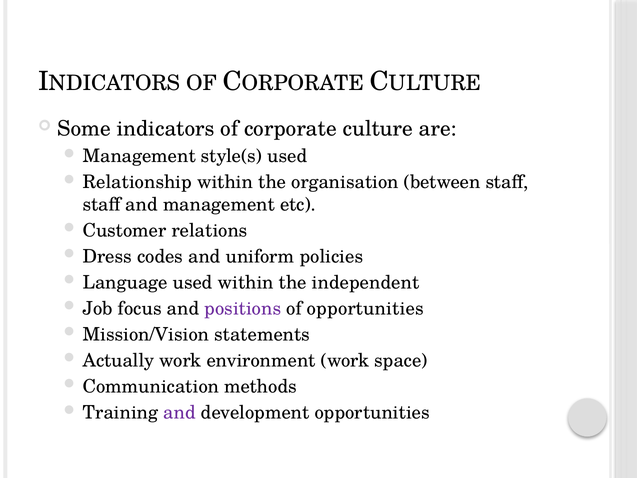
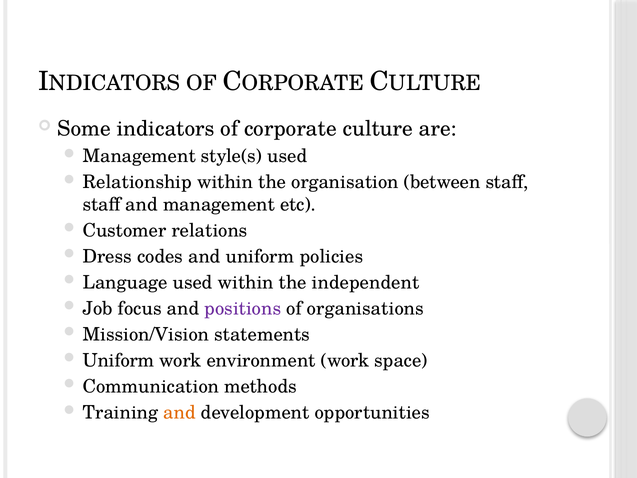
of opportunities: opportunities -> organisations
Actually at (119, 361): Actually -> Uniform
and at (180, 413) colour: purple -> orange
